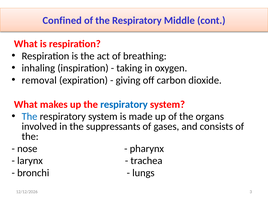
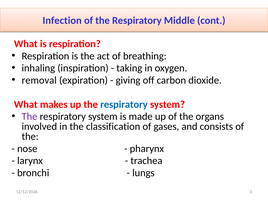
Confined: Confined -> Infection
The at (30, 116) colour: blue -> purple
suppressants: suppressants -> classification
